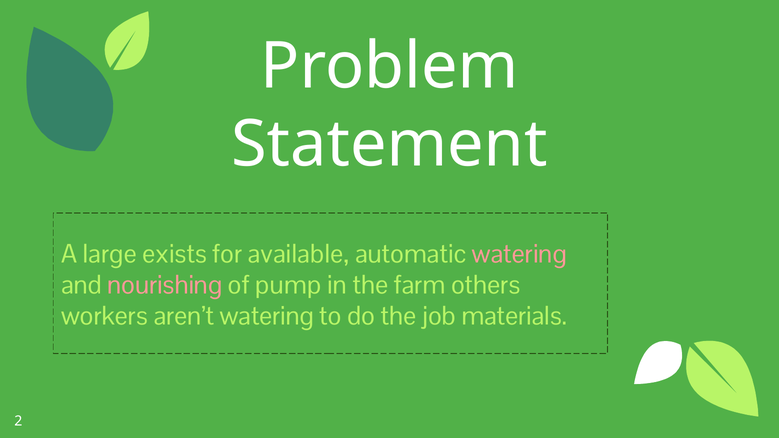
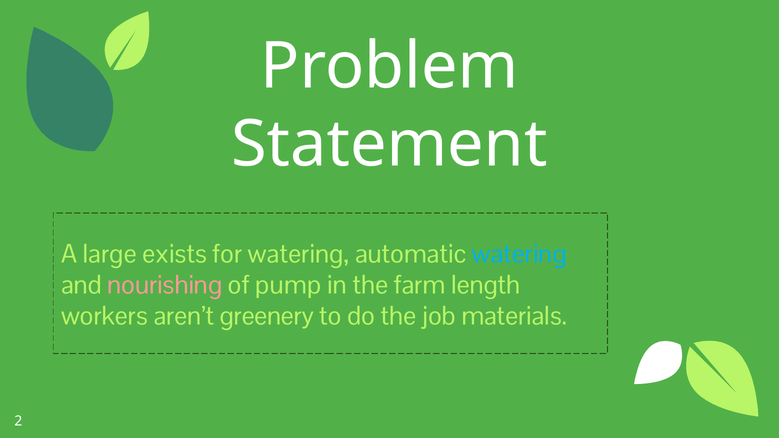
for available: available -> watering
watering at (519, 254) colour: pink -> light blue
others: others -> length
aren’t watering: watering -> greenery
